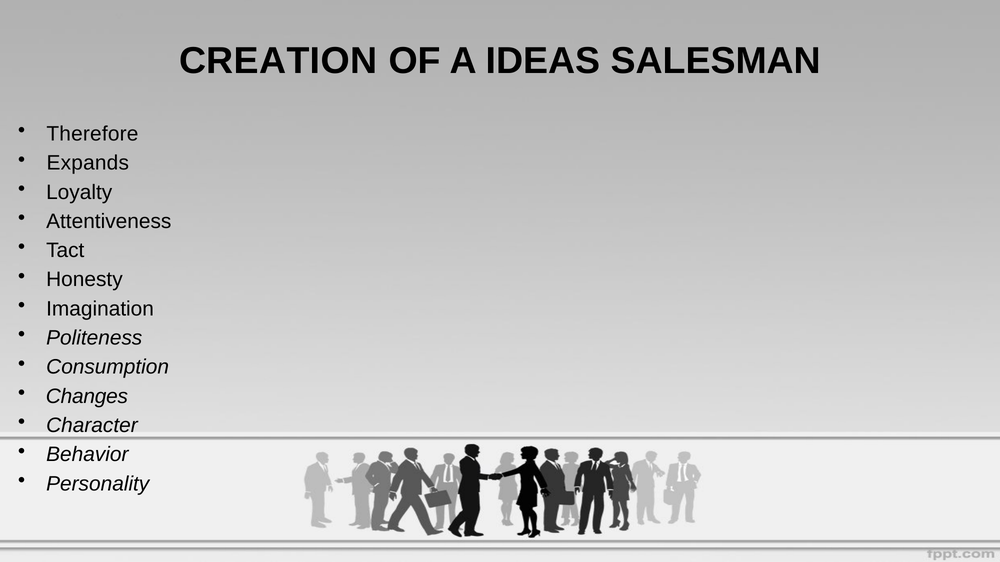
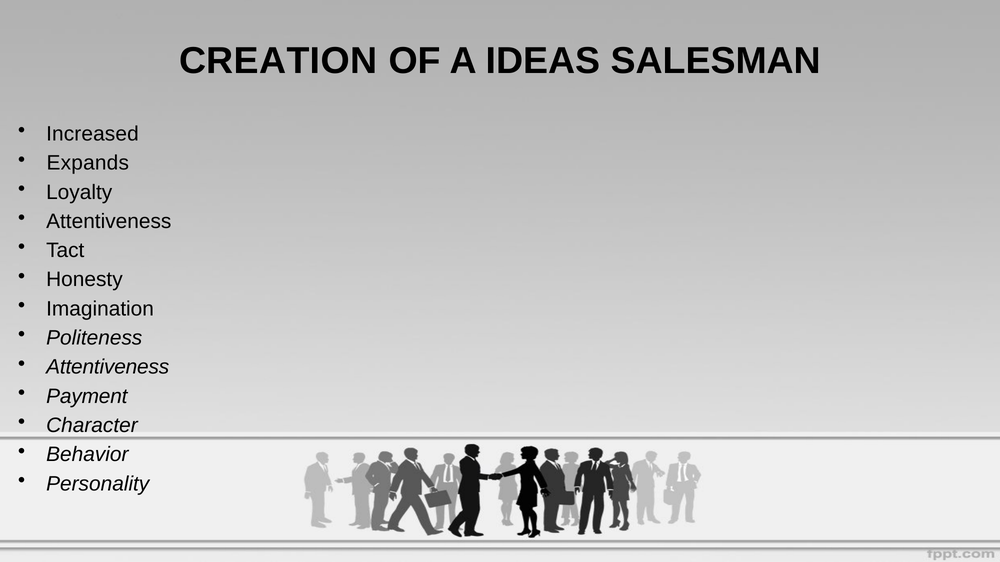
Therefore: Therefore -> Increased
Consumption at (108, 367): Consumption -> Attentiveness
Changes: Changes -> Payment
